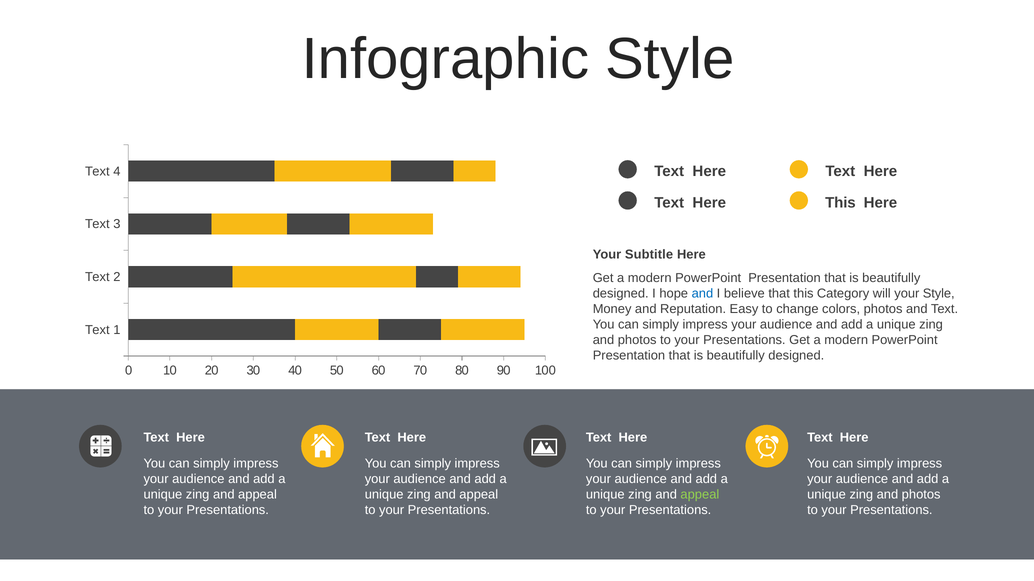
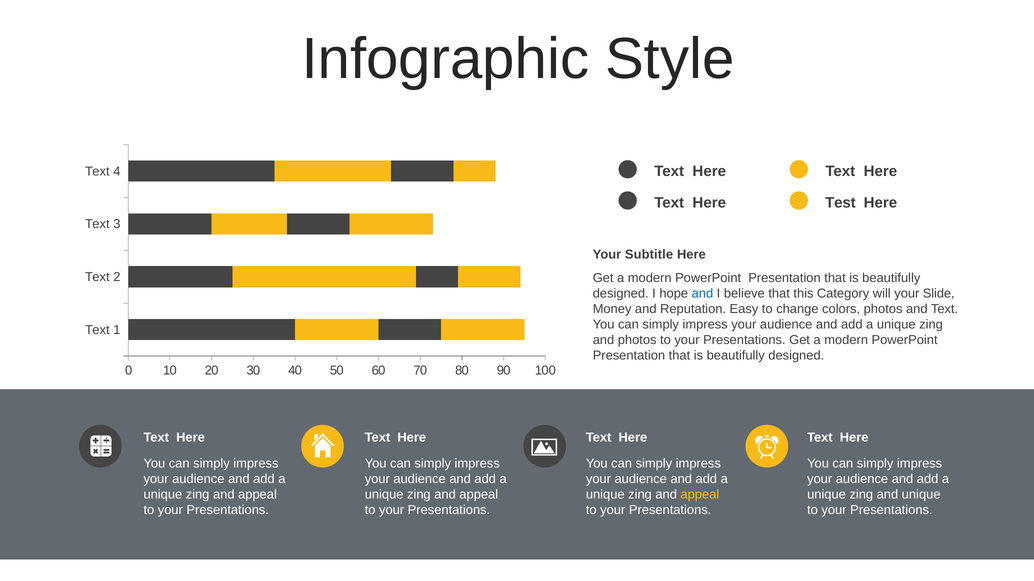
This at (840, 203): This -> Test
your Style: Style -> Slide
appeal at (700, 495) colour: light green -> yellow
photos at (921, 495): photos -> unique
